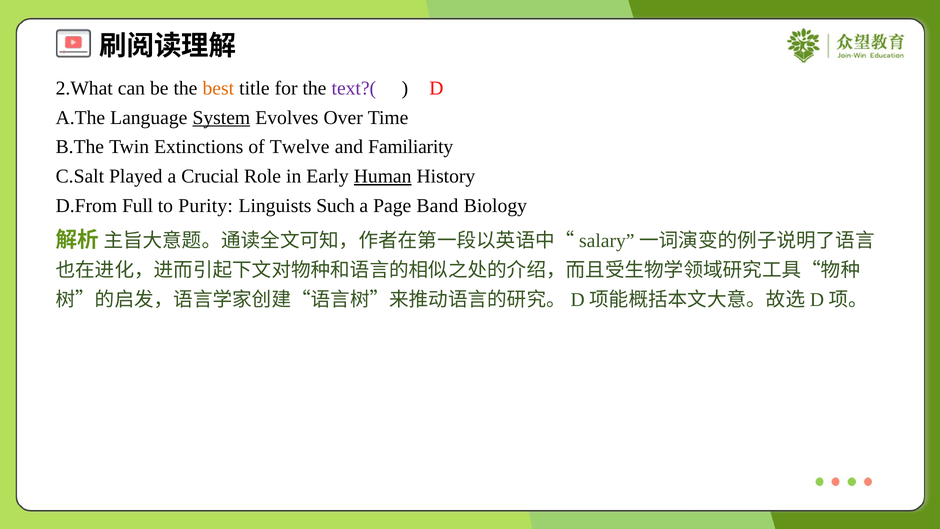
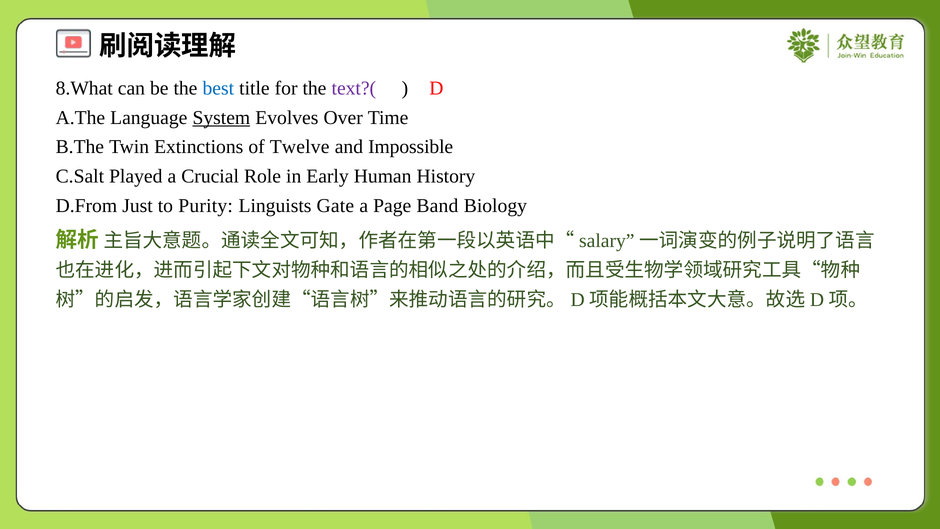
2.What: 2.What -> 8.What
best colour: orange -> blue
Familiarity: Familiarity -> Impossible
Human underline: present -> none
Full: Full -> Just
Such: Such -> Gate
